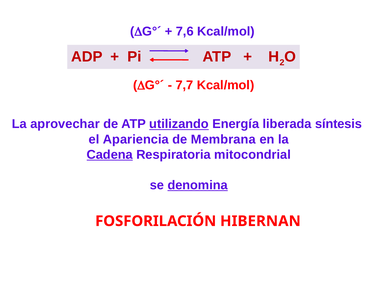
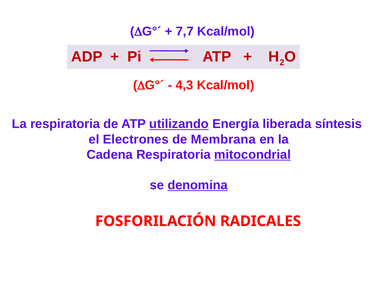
7,6: 7,6 -> 7,7
7,7: 7,7 -> 4,3
La aprovechar: aprovechar -> respiratoria
Apariencia: Apariencia -> Electrones
Cadena underline: present -> none
mitocondrial underline: none -> present
HIBERNAN: HIBERNAN -> RADICALES
